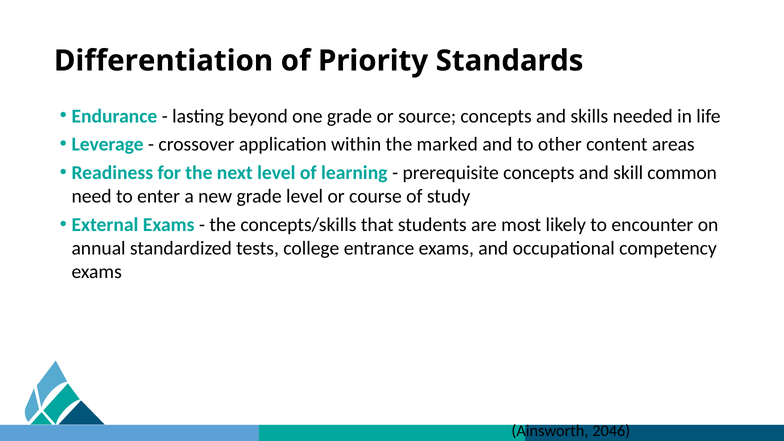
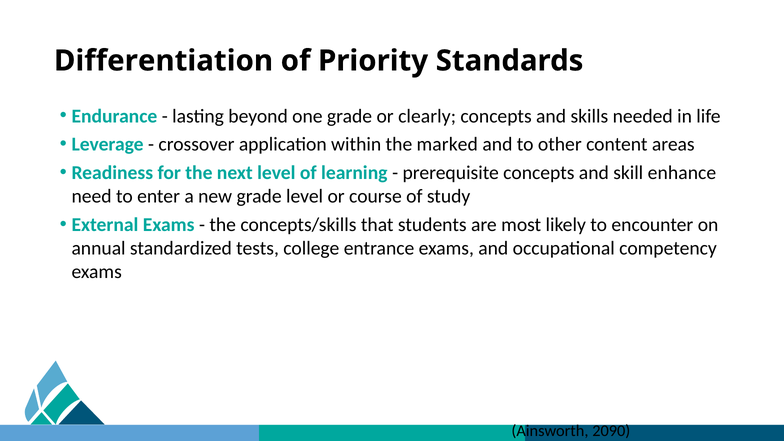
source: source -> clearly
common: common -> enhance
2046: 2046 -> 2090
